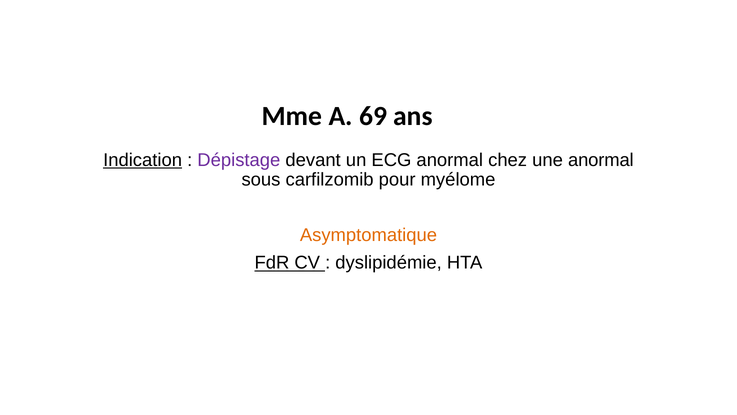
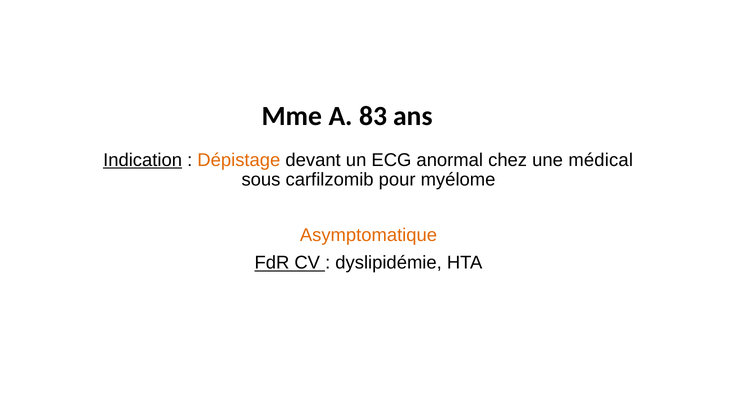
69: 69 -> 83
Dépistage colour: purple -> orange
une anormal: anormal -> médical
